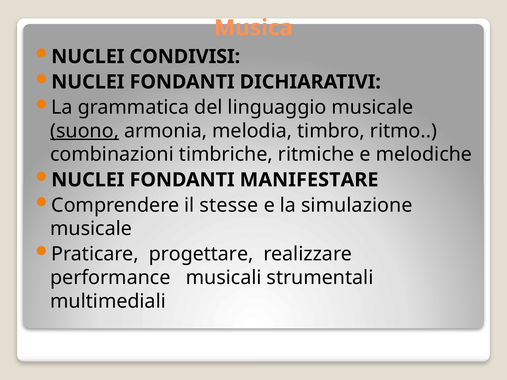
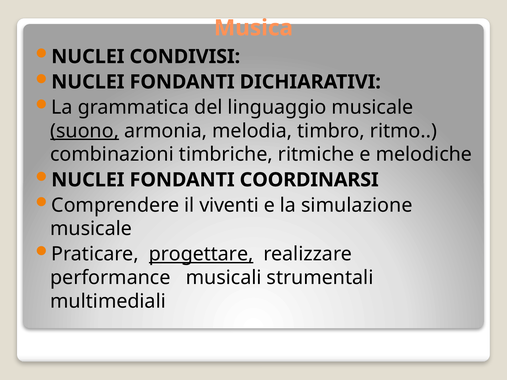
MANIFESTARE: MANIFESTARE -> COORDINARSI
stesse: stesse -> viventi
progettare underline: none -> present
